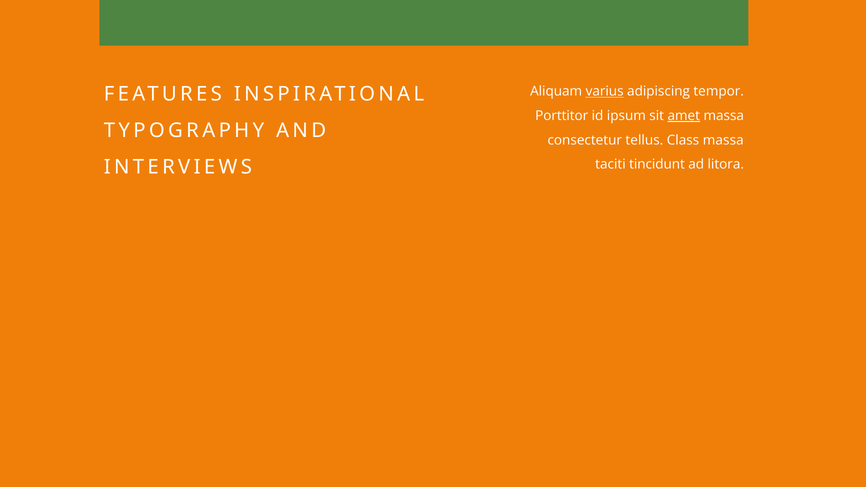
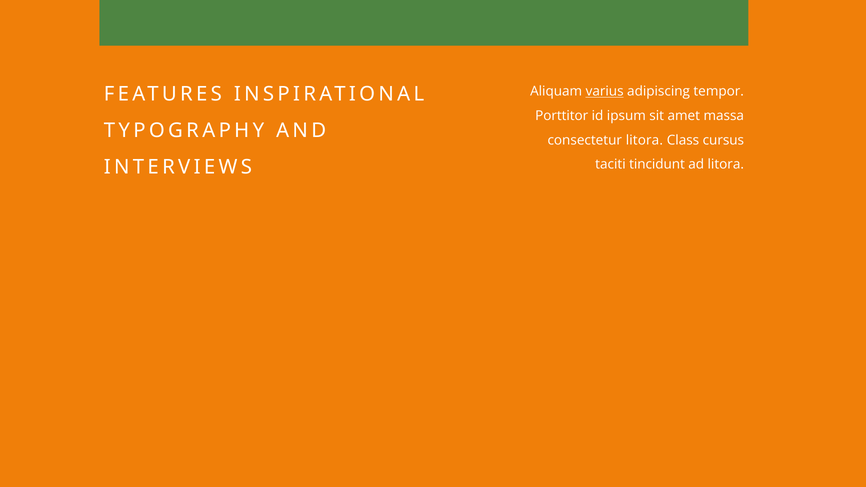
amet underline: present -> none
consectetur tellus: tellus -> litora
Class massa: massa -> cursus
